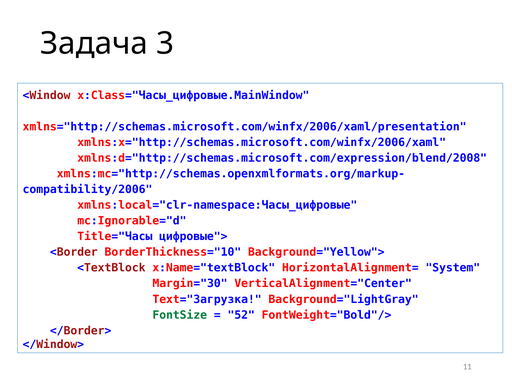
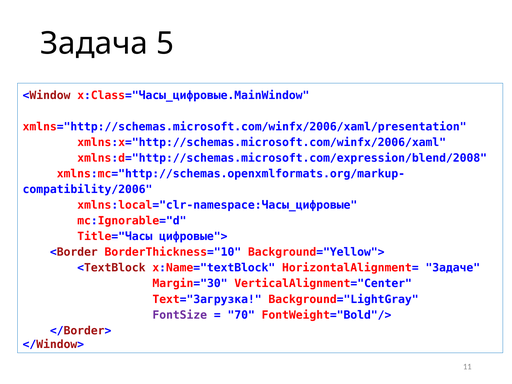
3: 3 -> 5
System: System -> Задаче
FontSize colour: green -> purple
52: 52 -> 70
